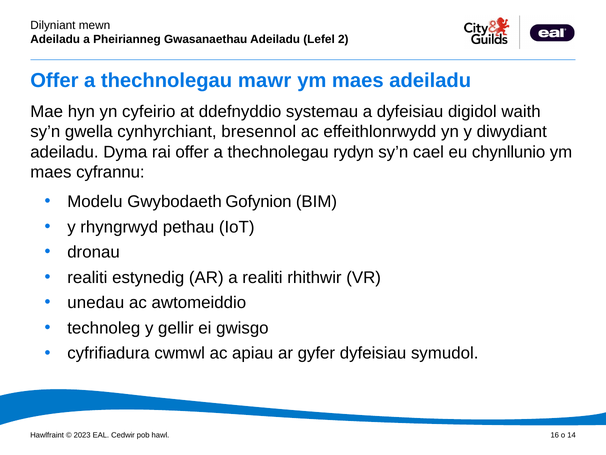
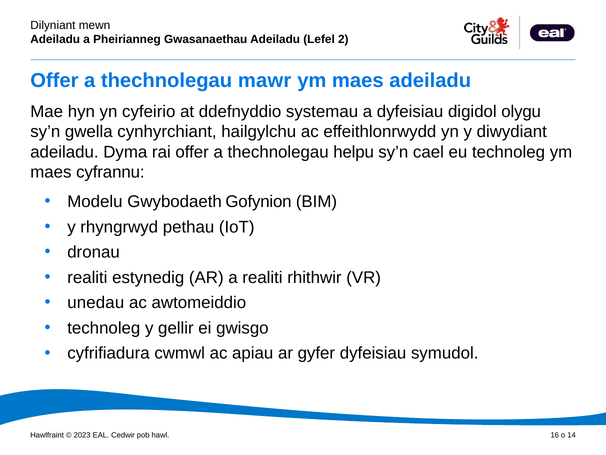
waith: waith -> olygu
bresennol: bresennol -> hailgylchu
rydyn: rydyn -> helpu
eu chynllunio: chynllunio -> technoleg
